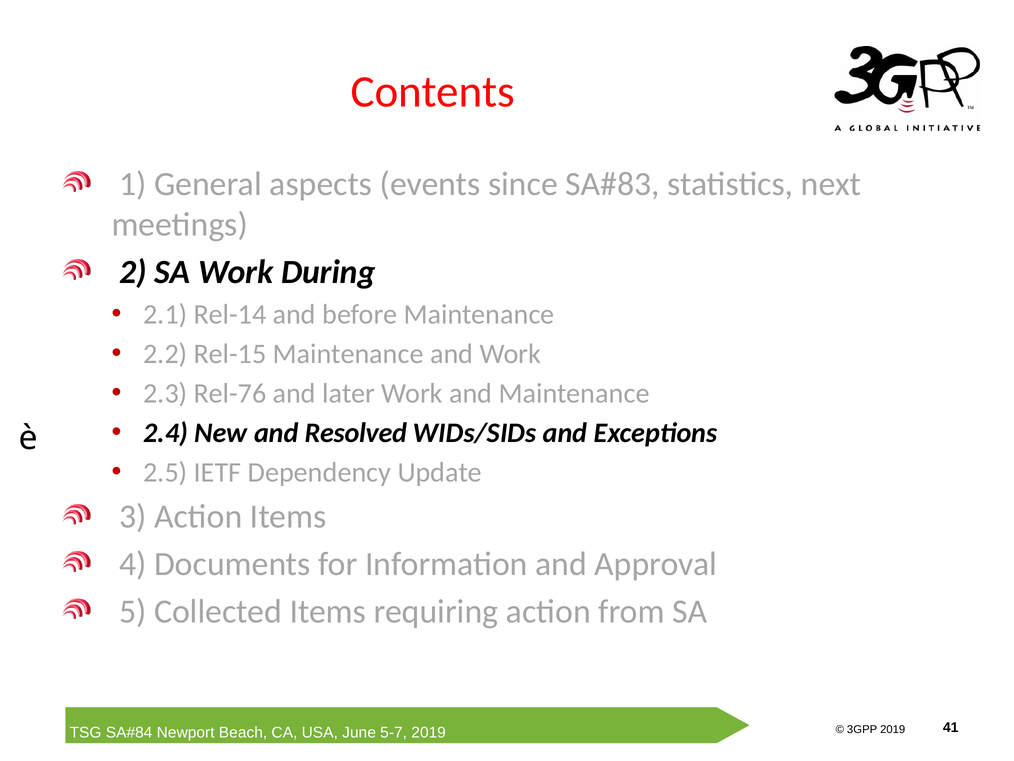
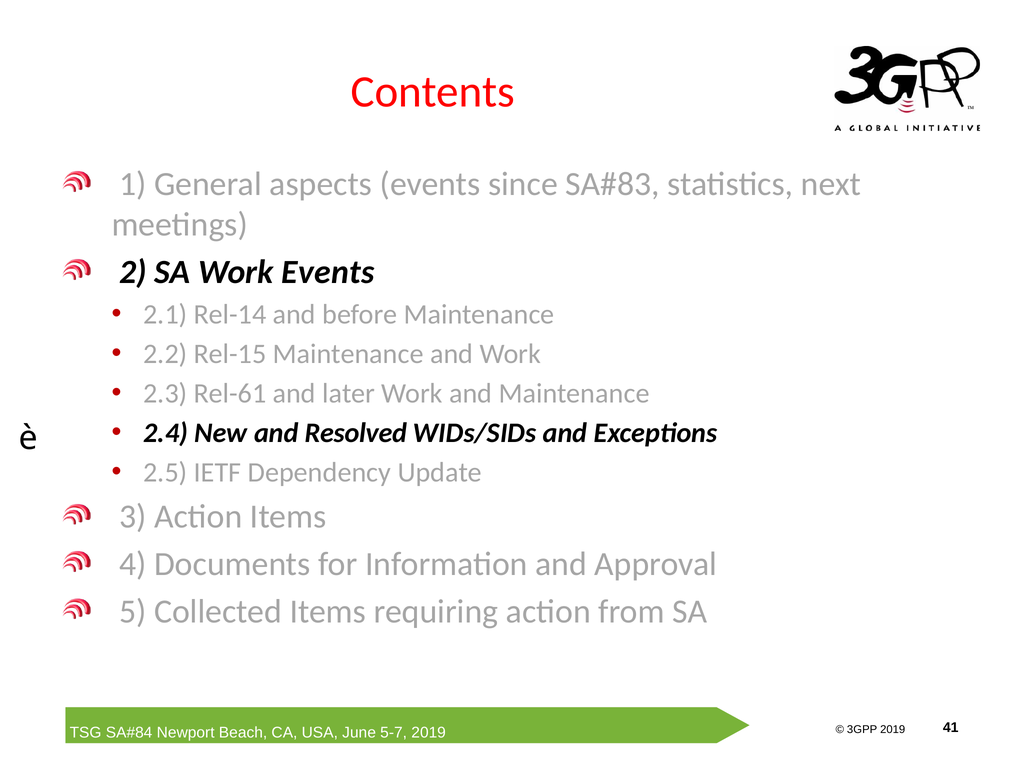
Work During: During -> Events
Rel-76: Rel-76 -> Rel-61
